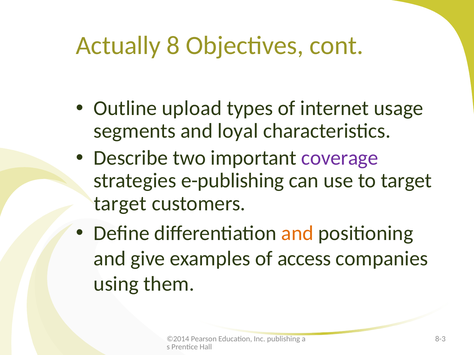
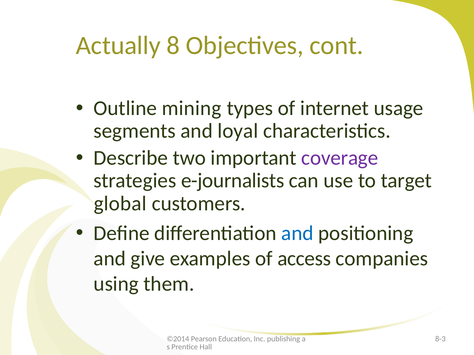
upload: upload -> mining
e-publishing: e-publishing -> e-journalists
target at (120, 204): target -> global
and at (297, 234) colour: orange -> blue
